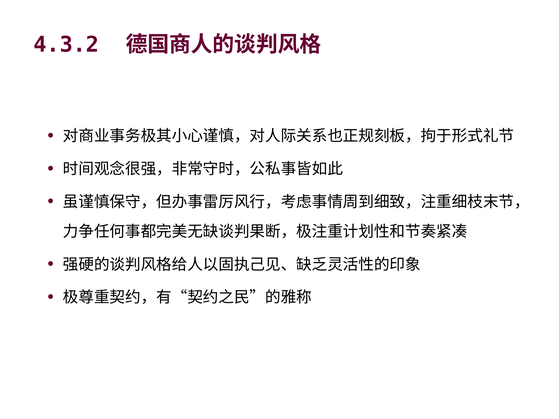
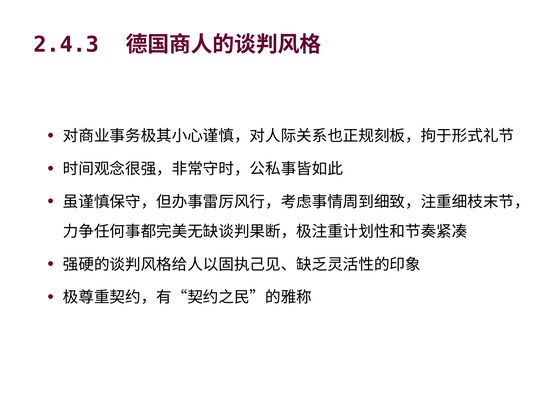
4.3.2: 4.3.2 -> 2.4.3
